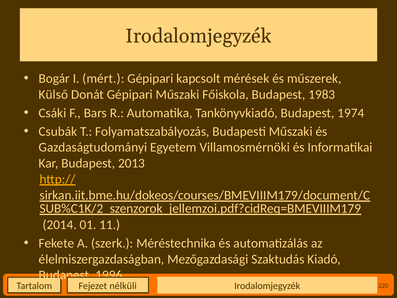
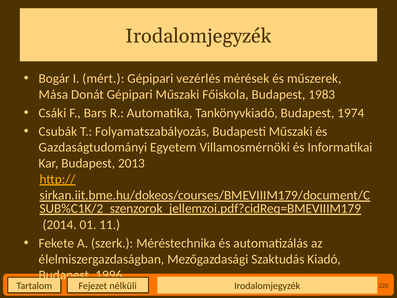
kapcsolt: kapcsolt -> vezérlés
Külső: Külső -> Mása
